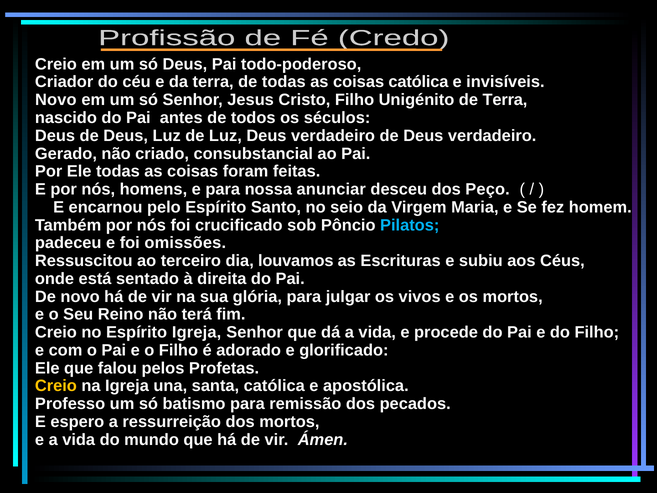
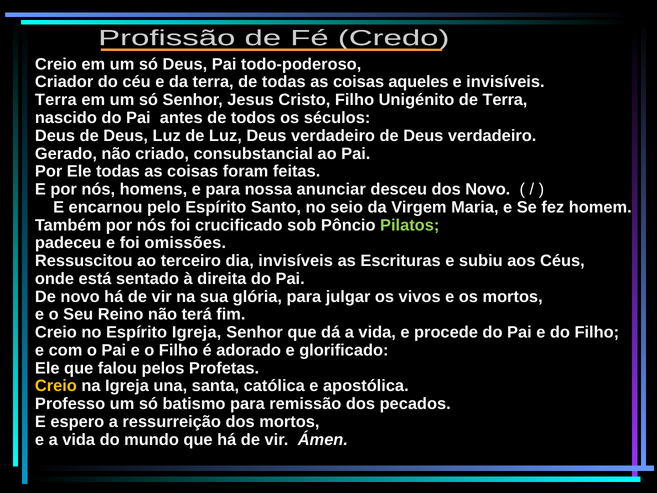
coisas católica: católica -> aqueles
Novo at (56, 100): Novo -> Terra
dos Peço: Peço -> Novo
Pilatos colour: light blue -> light green
dia louvamos: louvamos -> invisíveis
